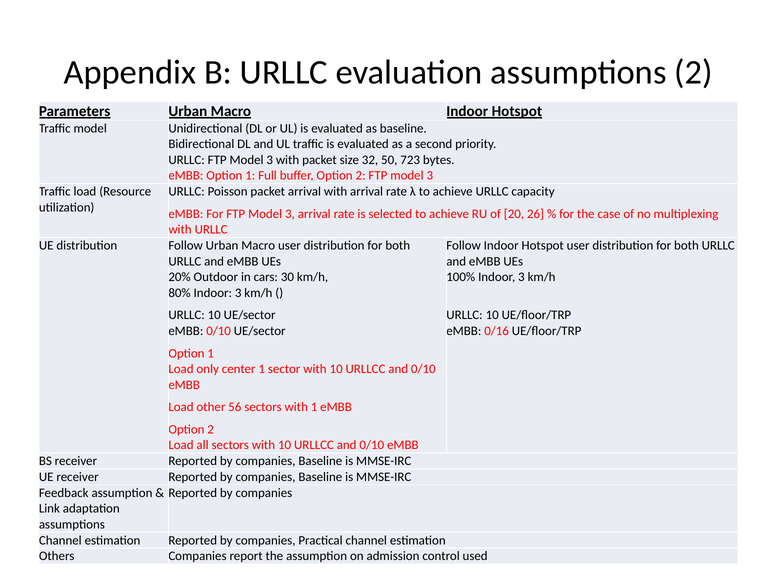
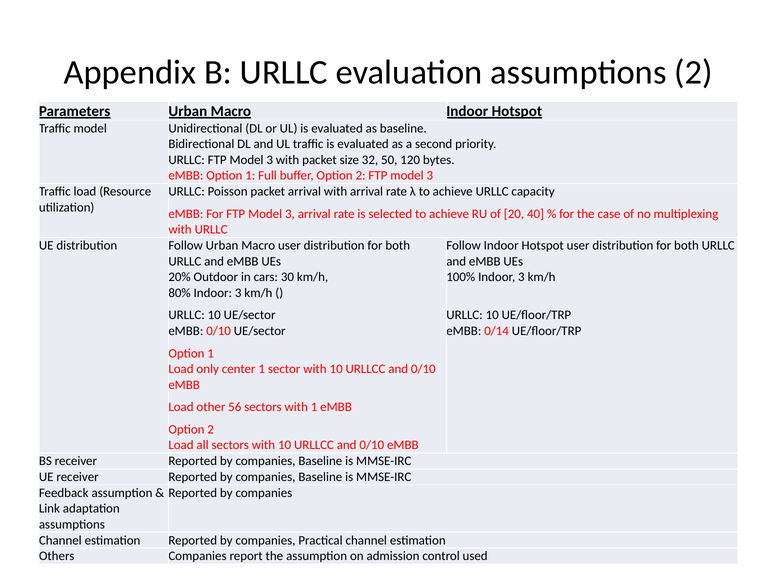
723: 723 -> 120
26: 26 -> 40
0/16: 0/16 -> 0/14
